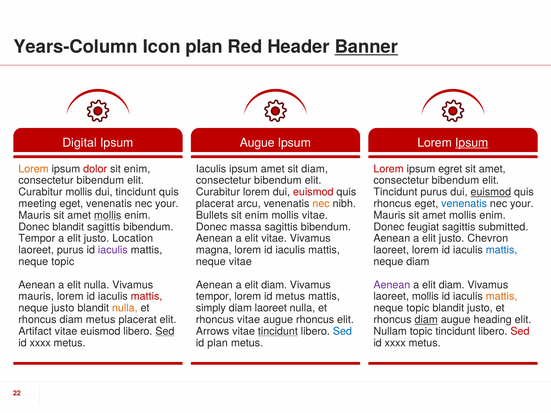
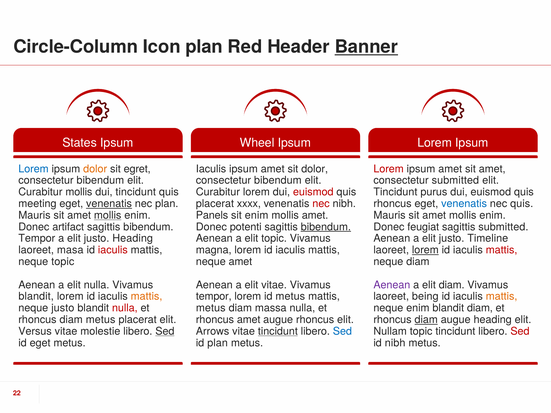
Years-Column: Years-Column -> Circle-Column
Digital: Digital -> States
Augue at (257, 143): Augue -> Wheel
Ipsum at (472, 143) underline: present -> none
Lorem at (34, 169) colour: orange -> blue
dolor at (95, 169) colour: red -> orange
enim at (137, 169): enim -> egret
sit diam: diam -> dolor
egret at (450, 169): egret -> amet
bibendum at (455, 181): bibendum -> submitted
euismod at (491, 192) underline: present -> none
venenatis at (109, 204) underline: none -> present
your at (167, 204): your -> plan
arcu: arcu -> xxxx
nec at (321, 204) colour: orange -> red
your at (522, 204): your -> quis
Bullets: Bullets -> Panels
mollis vitae: vitae -> amet
Donec blandit: blandit -> artifact
massa: massa -> potenti
bibendum at (326, 227) underline: none -> present
justo Location: Location -> Heading
elit vitae: vitae -> topic
Chevron: Chevron -> Timeline
laoreet purus: purus -> masa
iaculis at (113, 250) colour: purple -> red
lorem at (425, 250) underline: none -> present
mattis at (502, 250) colour: blue -> red
neque vitae: vitae -> amet
diam at (274, 285): diam -> vitae
mauris at (36, 297): mauris -> blandit
mattis at (147, 297) colour: red -> orange
laoreet mollis: mollis -> being
nulla at (125, 308) colour: orange -> red
simply at (211, 308): simply -> metus
diam laoreet: laoreet -> massa
topic at (418, 308): topic -> enim
blandit justo: justo -> diam
rhoncus vitae: vitae -> amet
Artifact: Artifact -> Versus
vitae euismod: euismod -> molestie
xxxx at (40, 343): xxxx -> eget
xxxx at (395, 343): xxxx -> nibh
